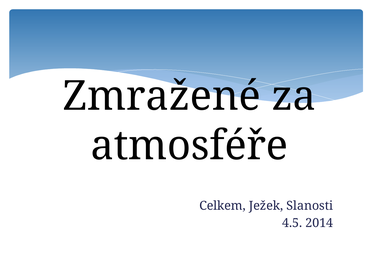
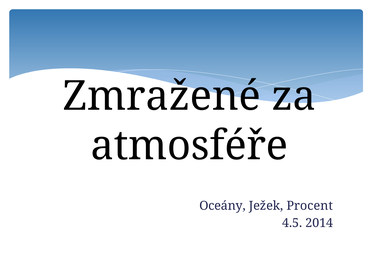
Celkem: Celkem -> Oceány
Slanosti: Slanosti -> Procent
